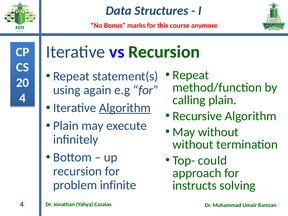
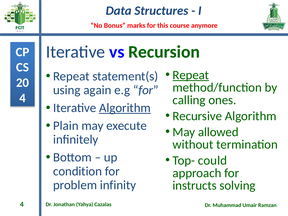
Repeat at (191, 75) underline: none -> present
calling plain: plain -> ones
May without: without -> allowed
recursion at (77, 171): recursion -> condition
infinite: infinite -> infinity
